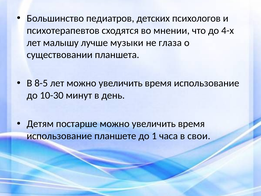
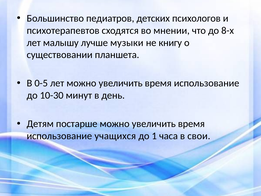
4-х: 4-х -> 8-х
глаза: глаза -> книгу
8-5: 8-5 -> 0-5
планшете: планшете -> учащихся
